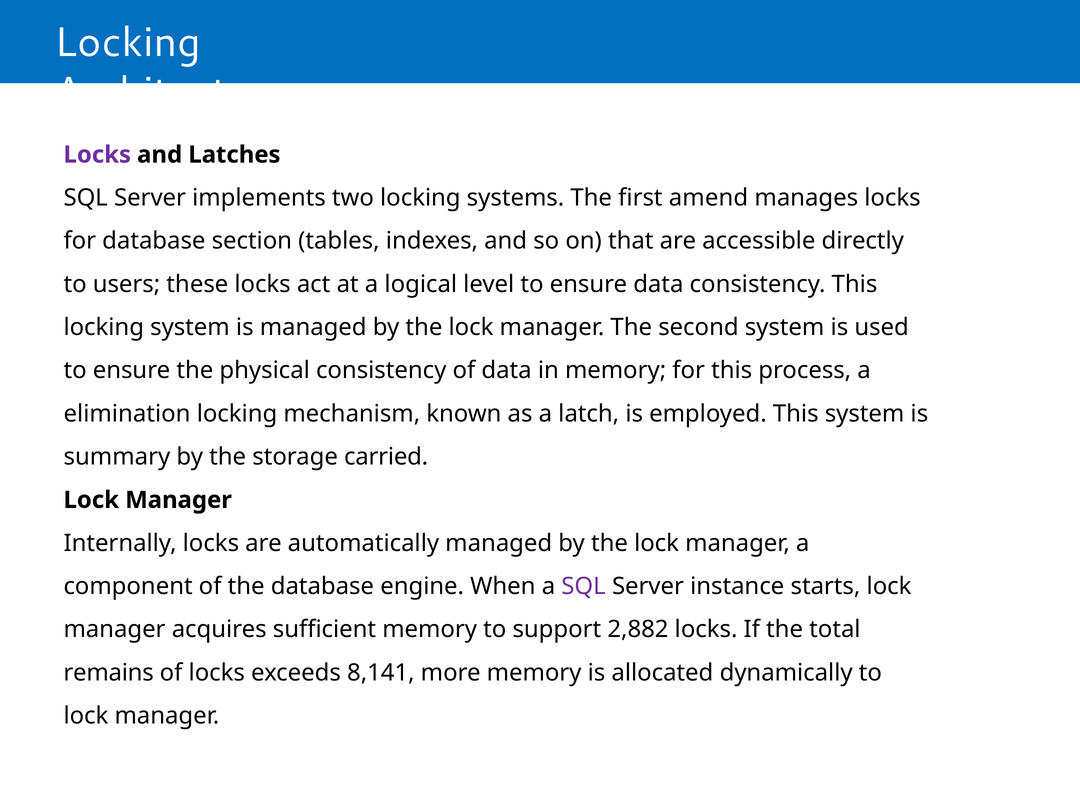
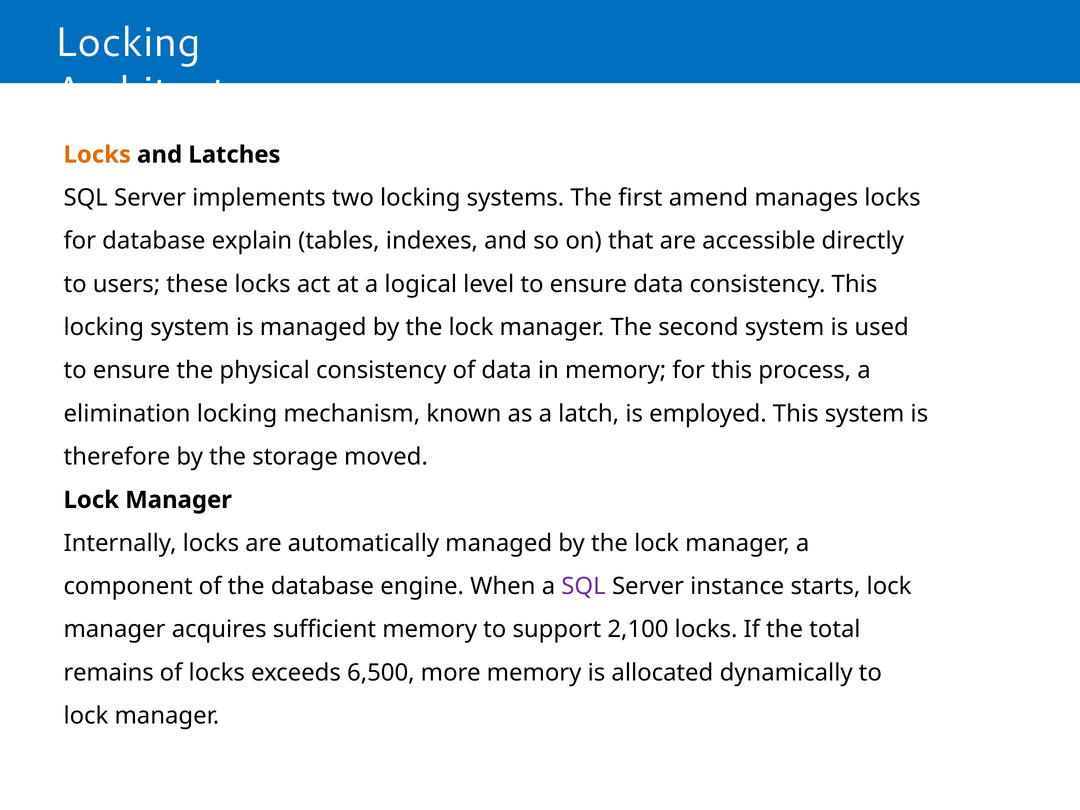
Locks at (97, 155) colour: purple -> orange
section: section -> explain
summary: summary -> therefore
carried: carried -> moved
2,882: 2,882 -> 2,100
8,141: 8,141 -> 6,500
